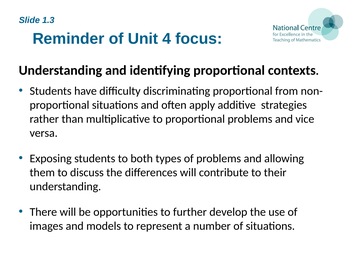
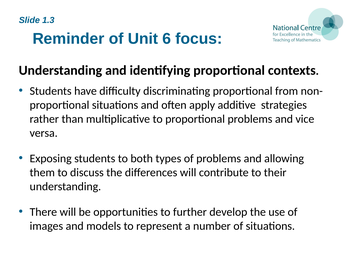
4: 4 -> 6
